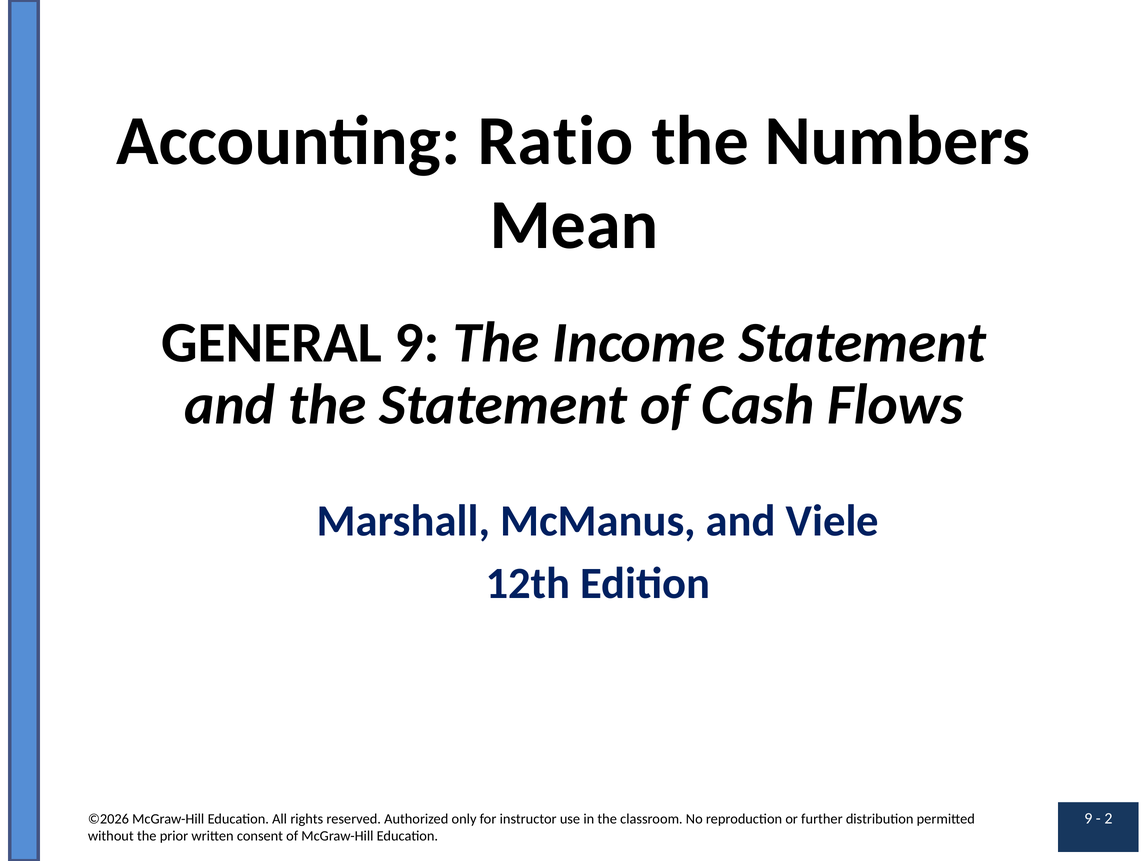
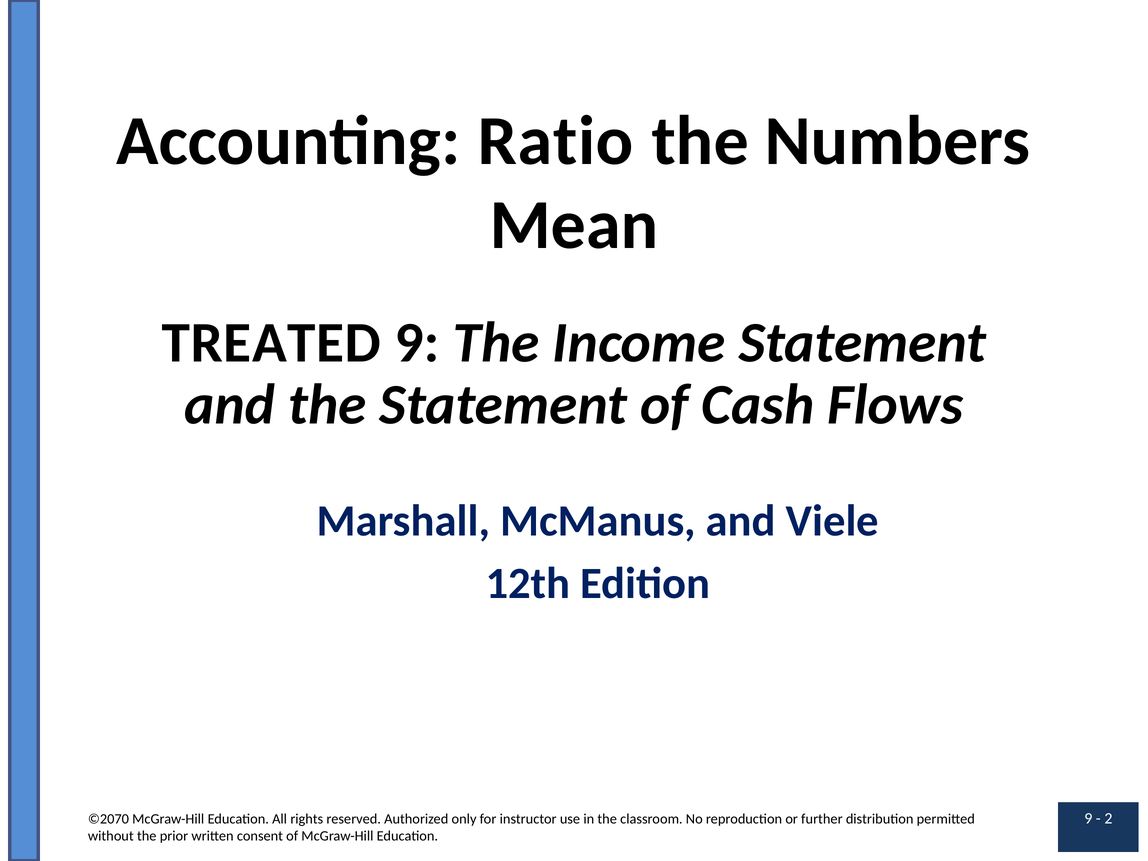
GENERAL: GENERAL -> TREATED
©2026: ©2026 -> ©2070
